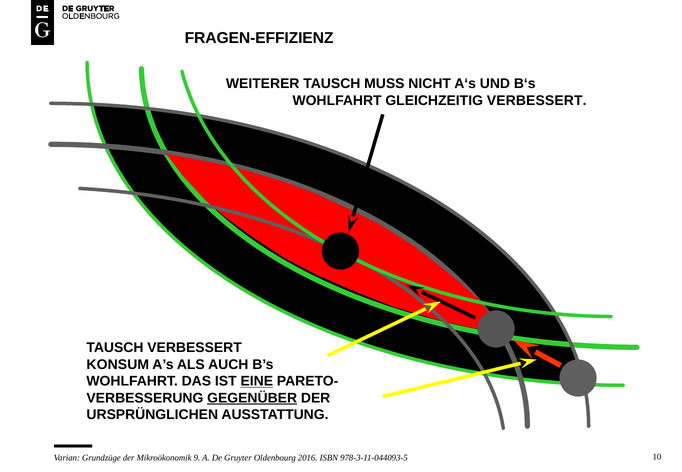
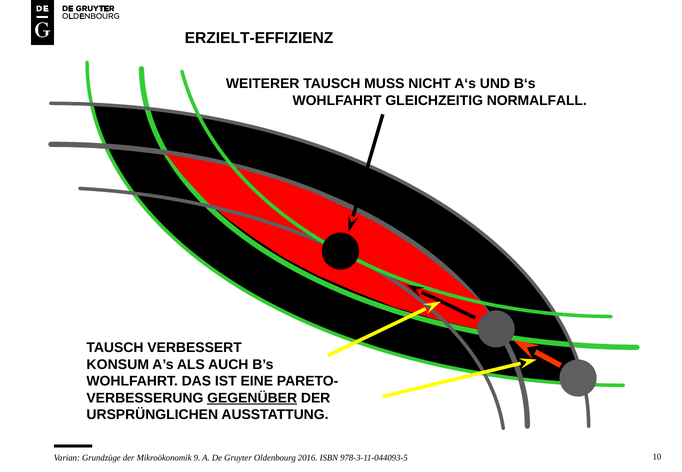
FRAGEN-EFFIZIENZ: FRAGEN-EFFIZIENZ -> ERZIELT-EFFIZIENZ
GLEICHZEITIG VERBESSERT: VERBESSERT -> NORMALFALL
EINE underline: present -> none
